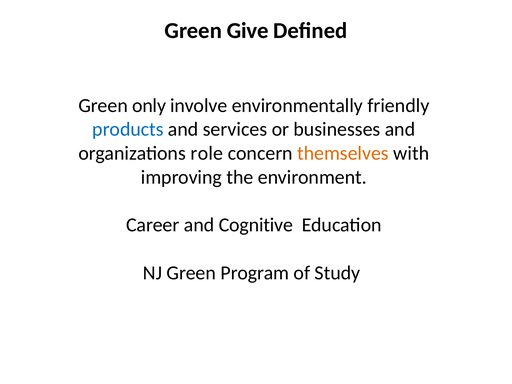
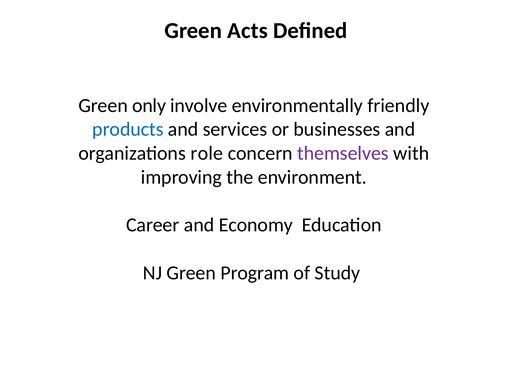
Give: Give -> Acts
themselves colour: orange -> purple
Cognitive: Cognitive -> Economy
